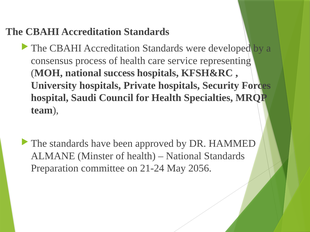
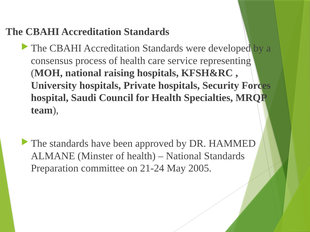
success: success -> raising
2056: 2056 -> 2005
